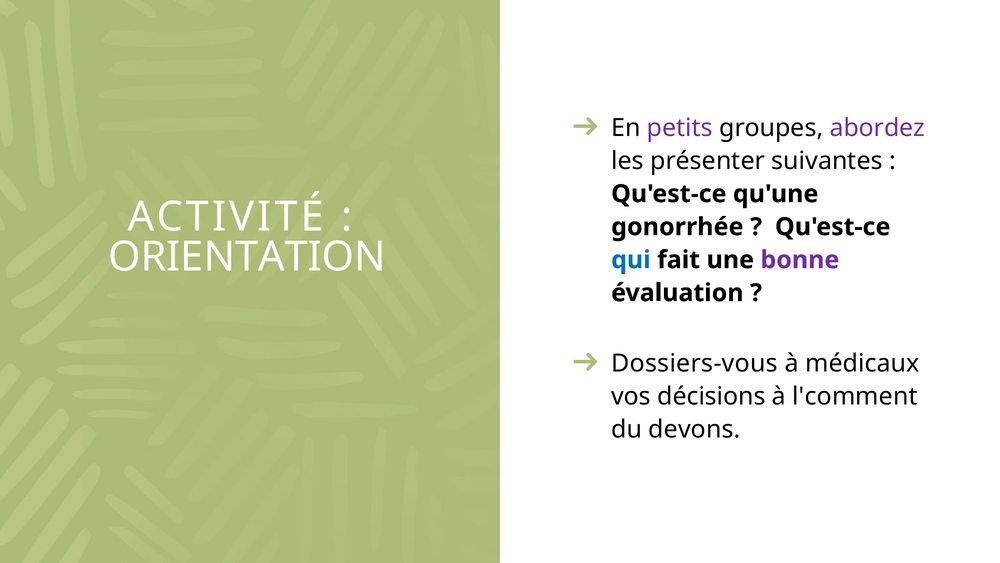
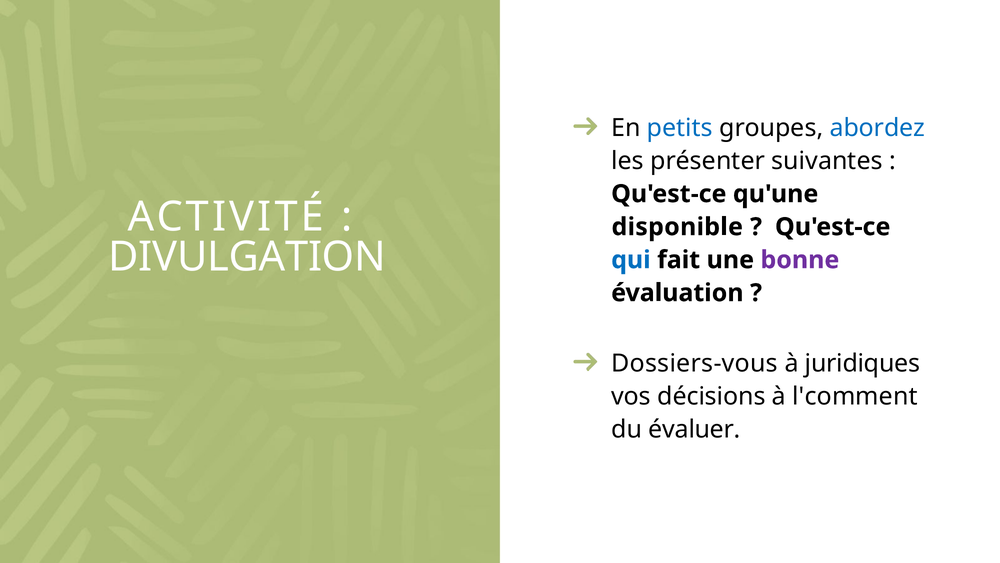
petits colour: purple -> blue
abordez colour: purple -> blue
gonorrhée: gonorrhée -> disponible
ORIENTATION: ORIENTATION -> DIVULGATION
médicaux: médicaux -> juridiques
devons: devons -> évaluer
